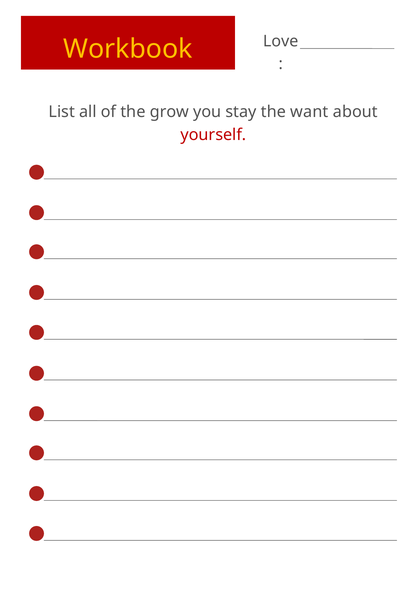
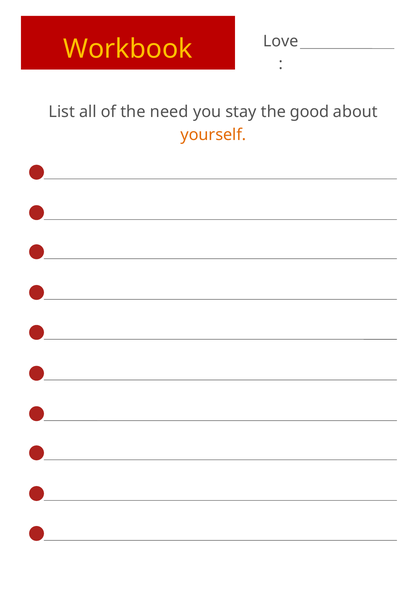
grow: grow -> need
want: want -> good
yourself colour: red -> orange
